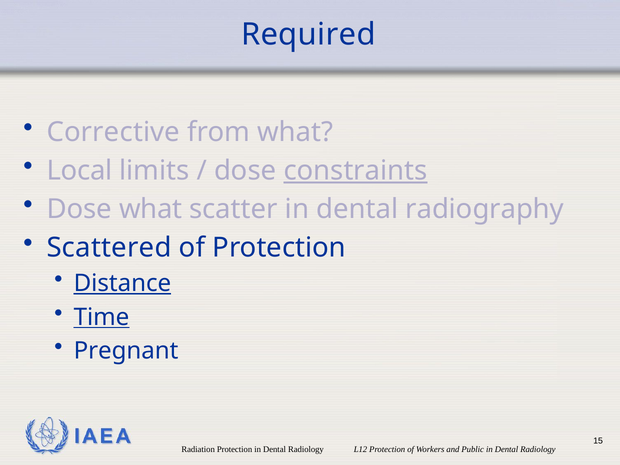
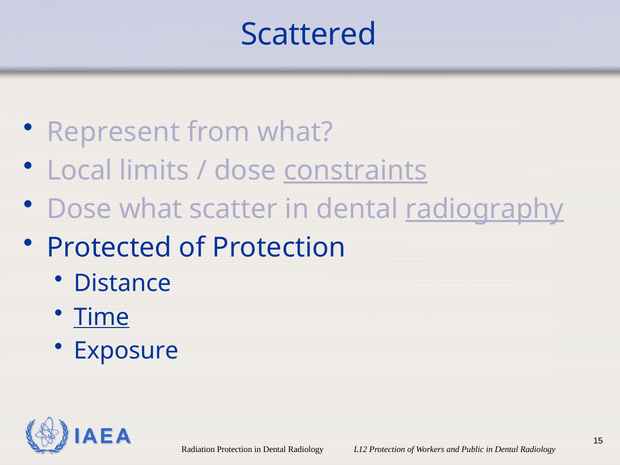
Required: Required -> Scattered
Corrective: Corrective -> Represent
radiography underline: none -> present
Scattered: Scattered -> Protected
Distance underline: present -> none
Pregnant: Pregnant -> Exposure
